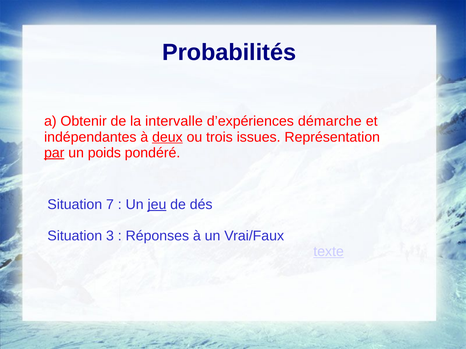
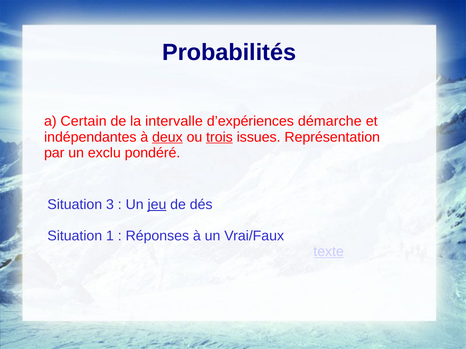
Obtenir: Obtenir -> Certain
trois underline: none -> present
par underline: present -> none
poids: poids -> exclu
7: 7 -> 3
3: 3 -> 1
